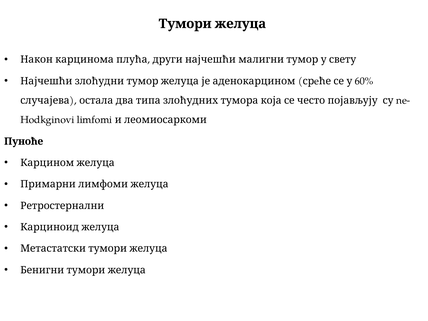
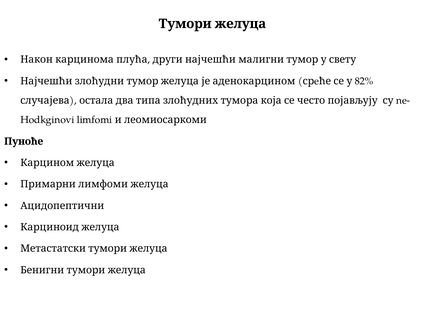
60%: 60% -> 82%
Ретростернални: Ретростернални -> Ацидопептични
